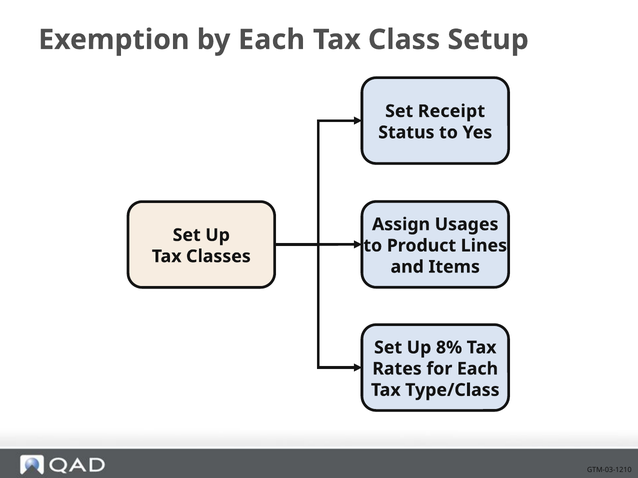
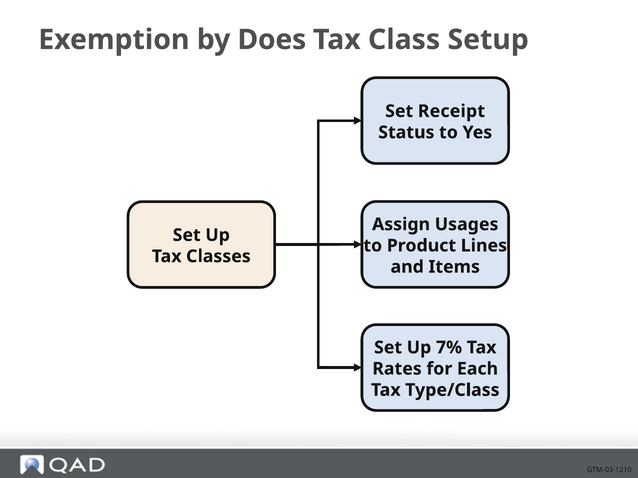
by Each: Each -> Does
8%: 8% -> 7%
